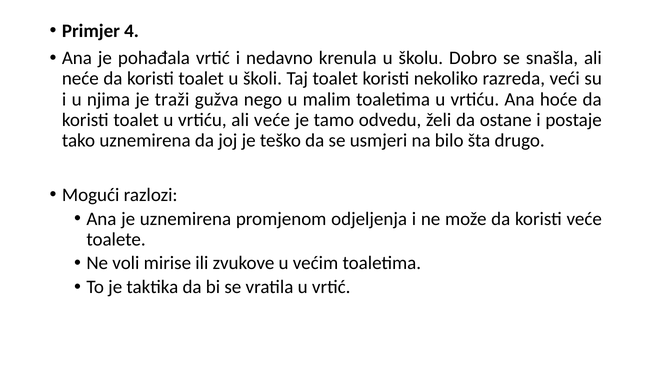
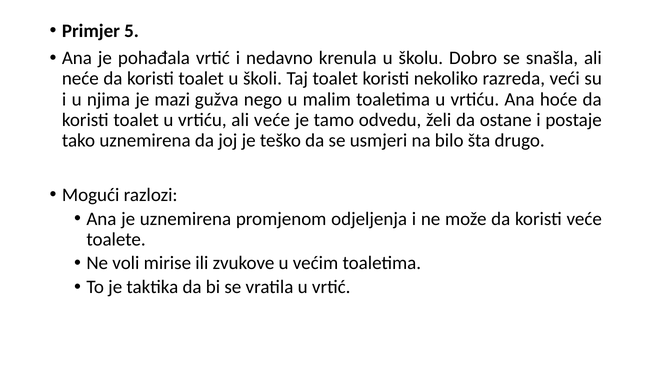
4: 4 -> 5
traži: traži -> mazi
